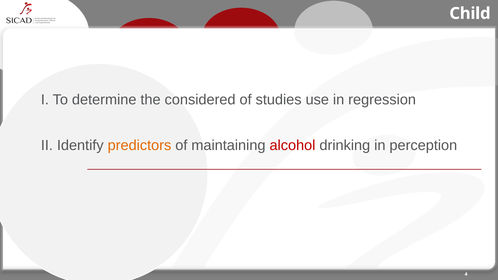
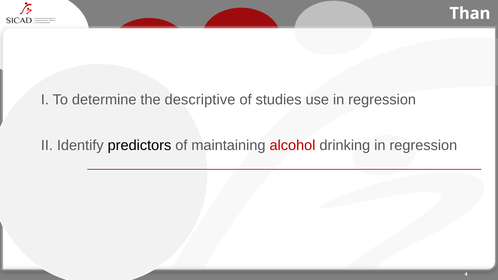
Child: Child -> Than
considered: considered -> descriptive
predictors colour: orange -> black
drinking in perception: perception -> regression
